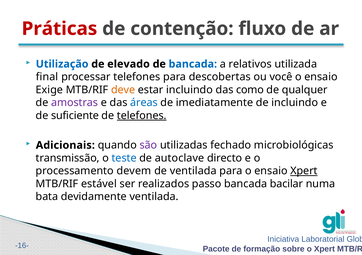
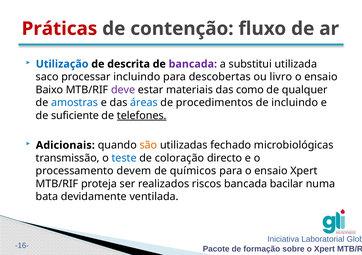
elevado: elevado -> descrita
bancada at (193, 64) colour: blue -> purple
relativos: relativos -> substitui
final: final -> saco
processar telefones: telefones -> incluindo
você: você -> livro
Exige: Exige -> Baixo
deve colour: orange -> purple
estar incluindo: incluindo -> materiais
amostras colour: purple -> blue
imediatamente: imediatamente -> procedimentos
são colour: purple -> orange
autoclave: autoclave -> coloração
de ventilada: ventilada -> químicos
Xpert at (304, 171) underline: present -> none
estável: estável -> proteja
passo: passo -> riscos
